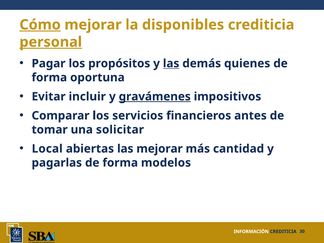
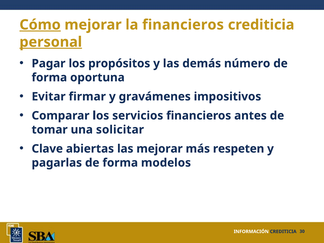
la disponibles: disponibles -> financieros
las at (171, 63) underline: present -> none
quienes: quienes -> número
incluir: incluir -> firmar
gravámenes underline: present -> none
Local: Local -> Clave
cantidad: cantidad -> respeten
